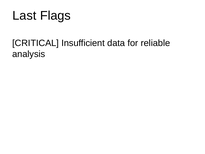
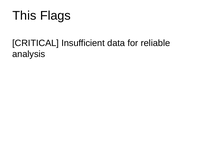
Last: Last -> This
